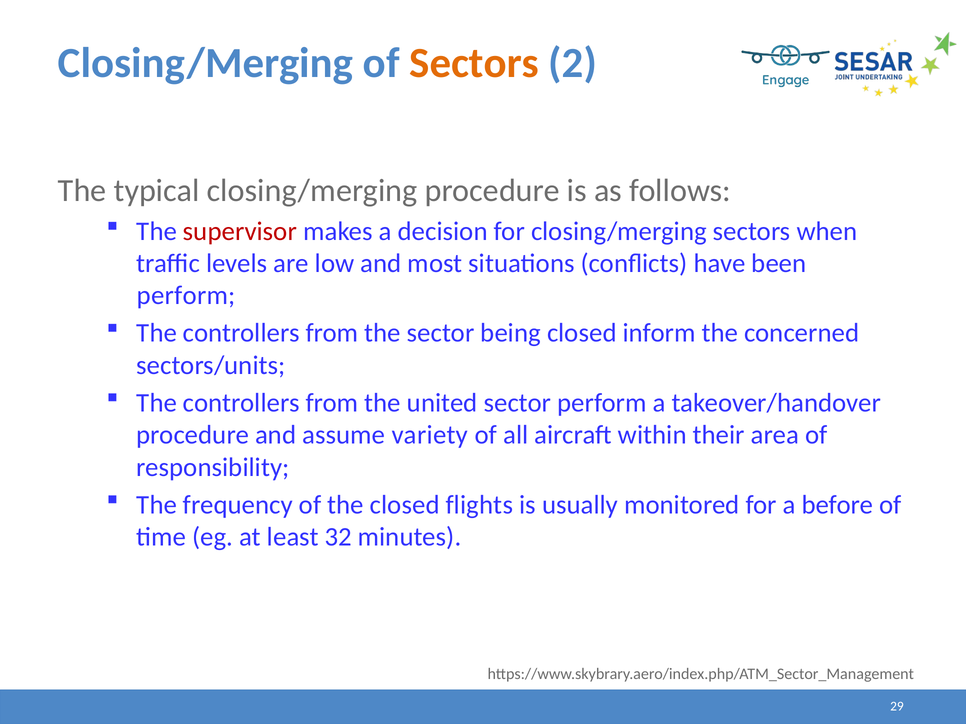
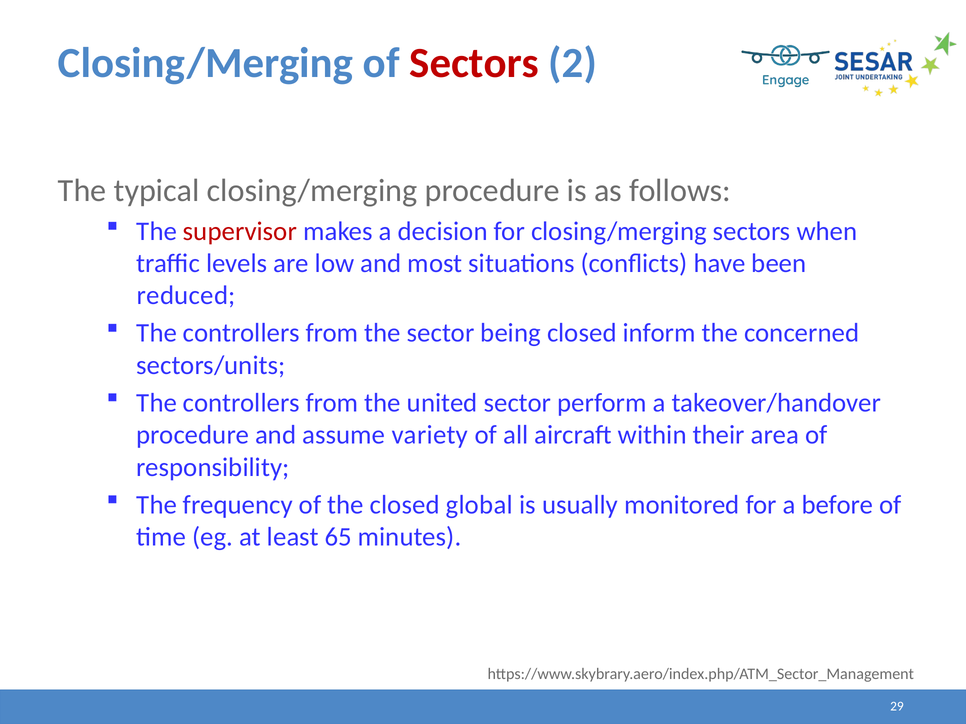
Sectors at (474, 63) colour: orange -> red
perform at (186, 296): perform -> reduced
flights: flights -> global
32: 32 -> 65
